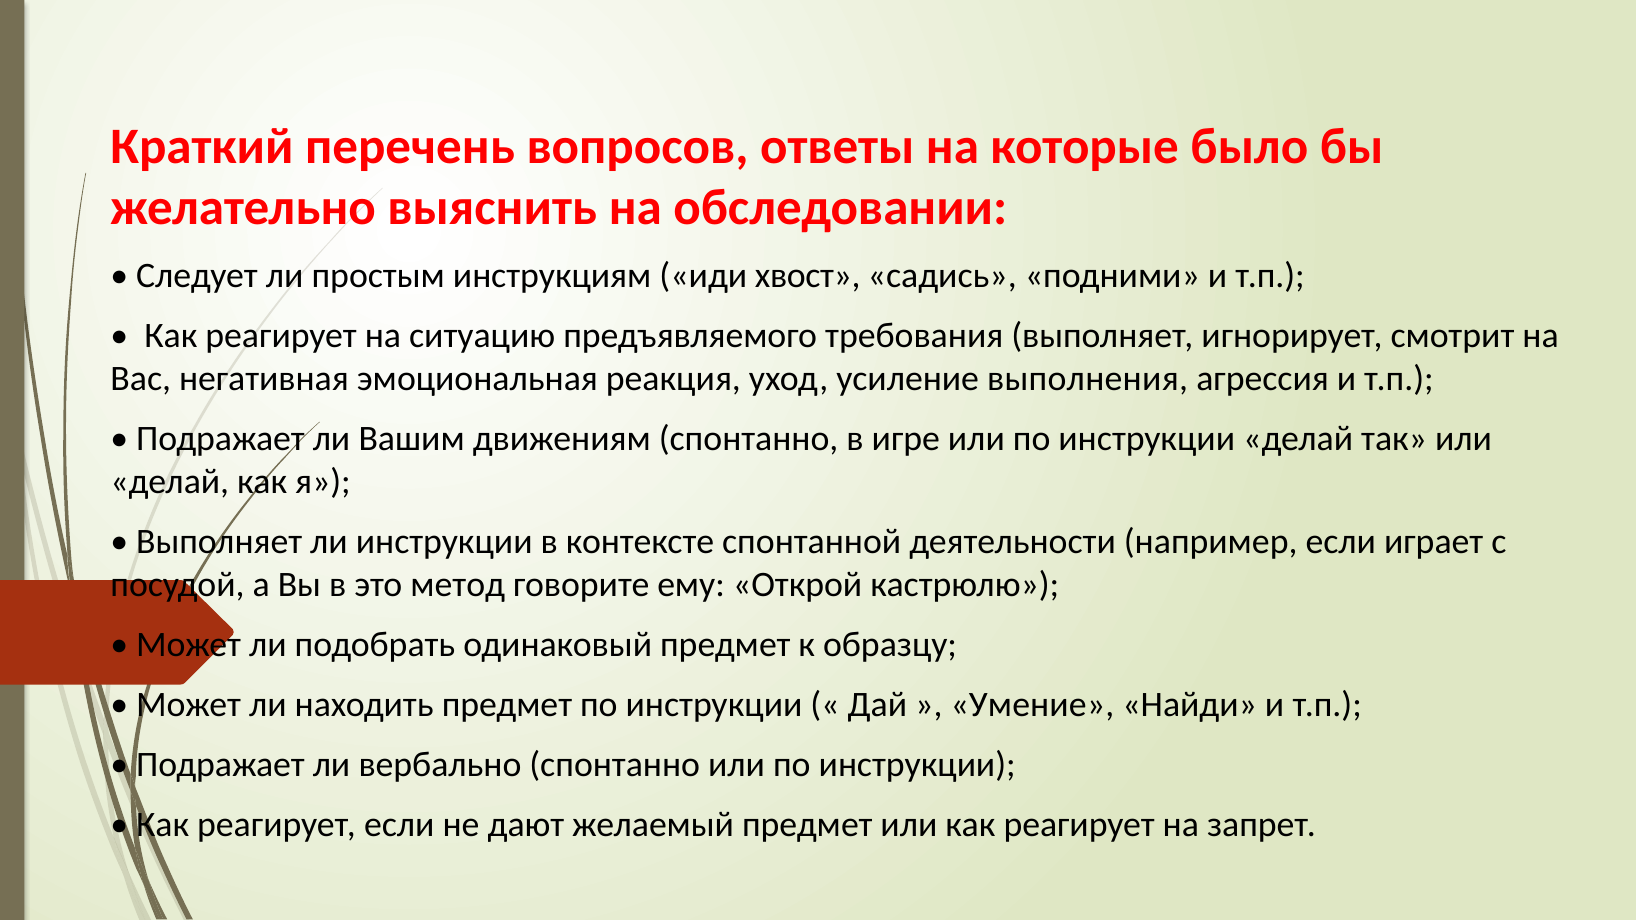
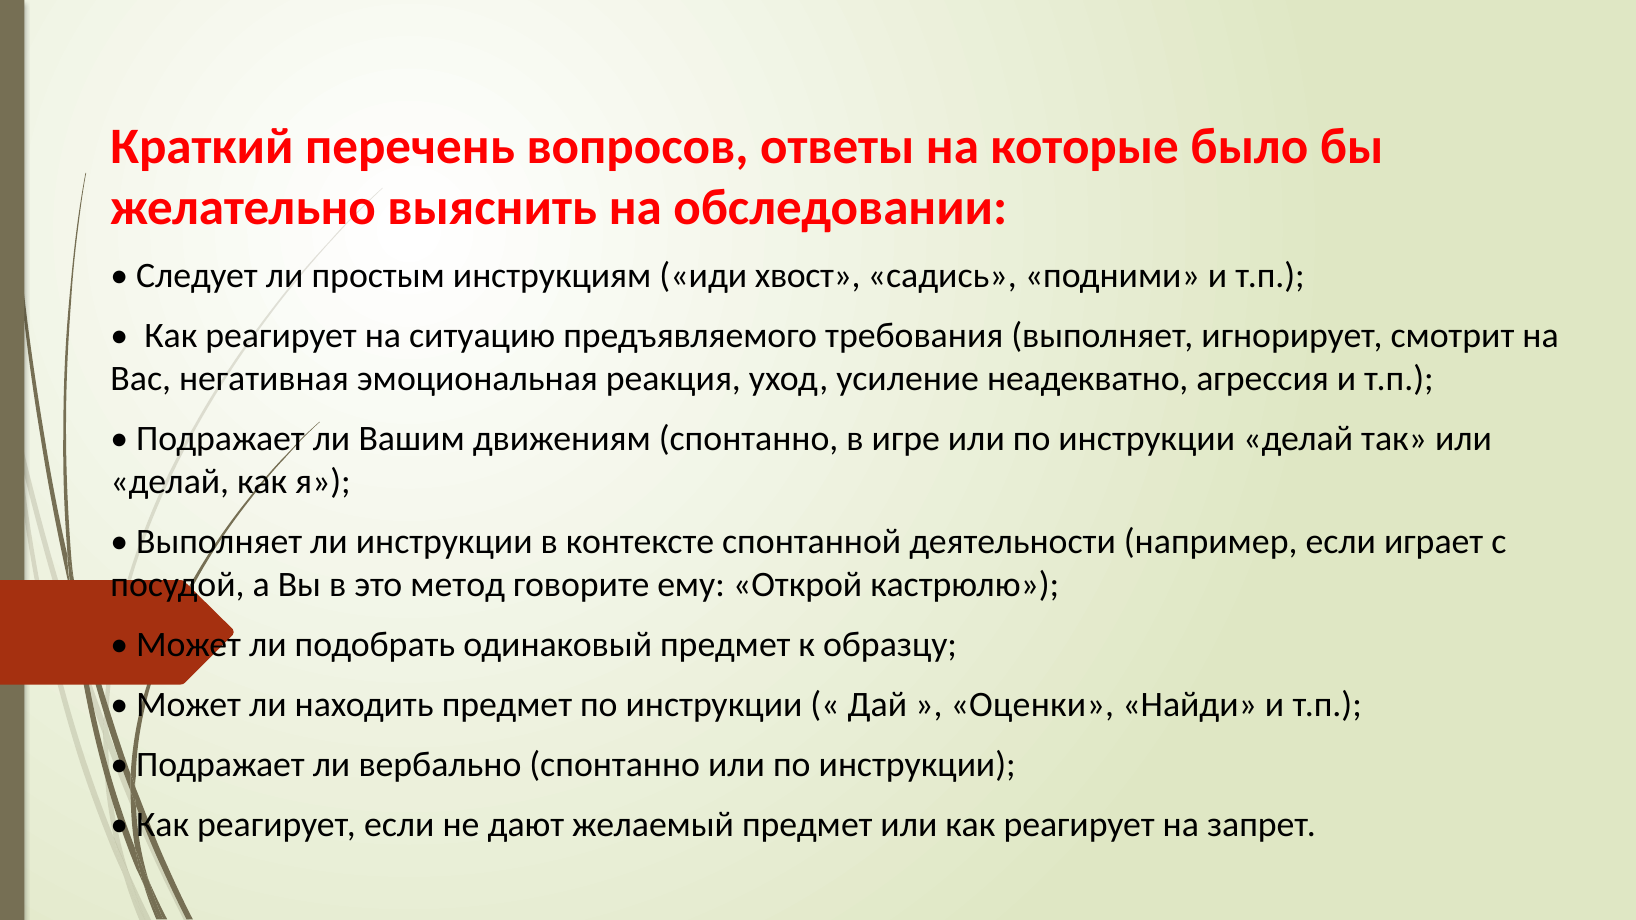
выполнения: выполнения -> неадекватно
Умение: Умение -> Оценки
